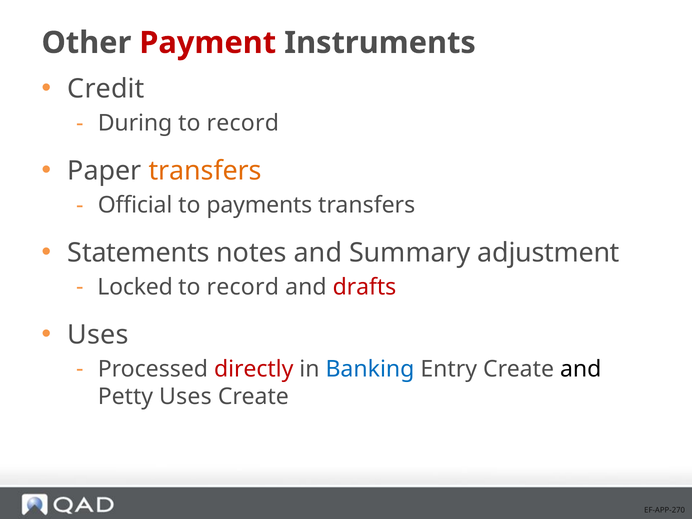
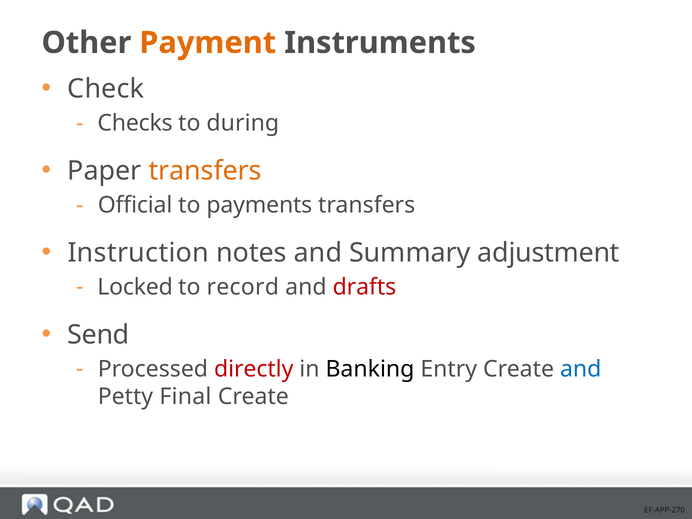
Payment colour: red -> orange
Credit: Credit -> Check
During: During -> Checks
record at (243, 123): record -> during
Statements: Statements -> Instruction
Uses at (98, 335): Uses -> Send
Banking colour: blue -> black
and at (581, 369) colour: black -> blue
Petty Uses: Uses -> Final
